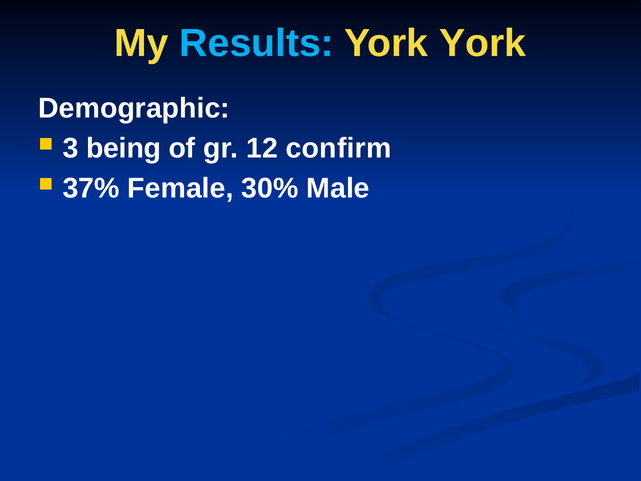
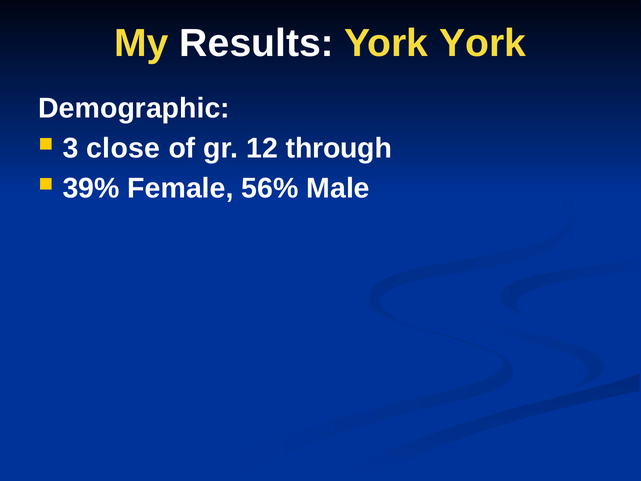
Results colour: light blue -> white
being: being -> close
confirm: confirm -> through
37%: 37% -> 39%
30%: 30% -> 56%
